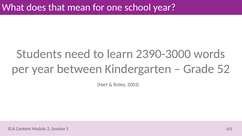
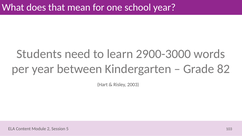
2390-3000: 2390-3000 -> 2900-3000
52: 52 -> 82
